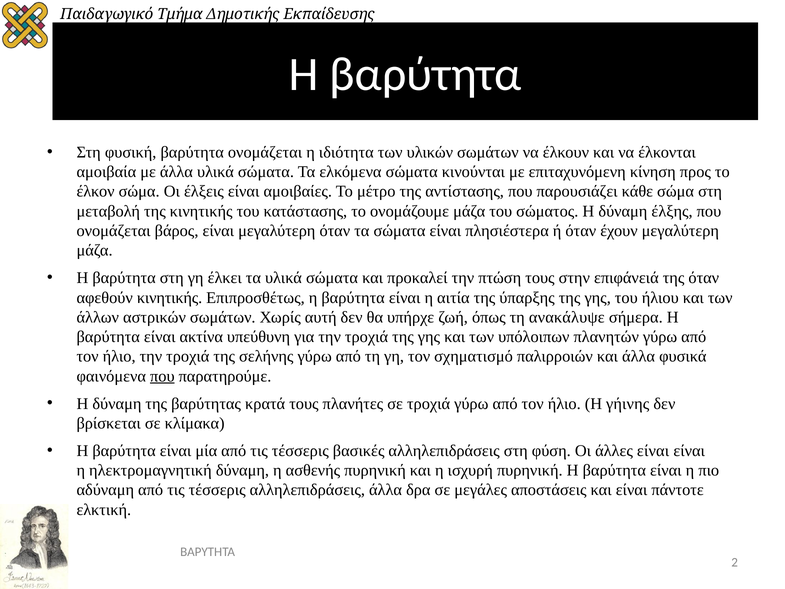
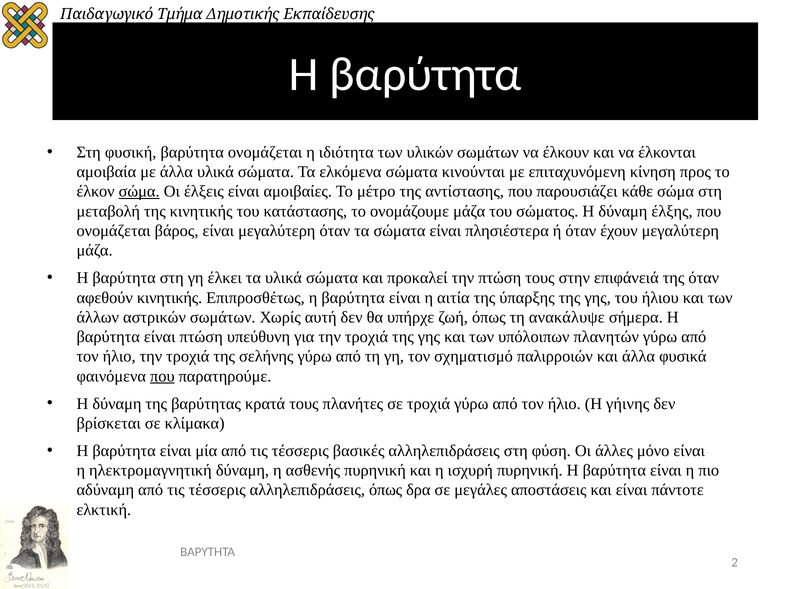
σώμα at (139, 192) underline: none -> present
είναι ακτίνα: ακτίνα -> πτώση
άλλες είναι: είναι -> μόνο
αλληλεπιδράσεις άλλα: άλλα -> όπως
